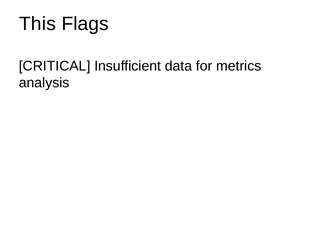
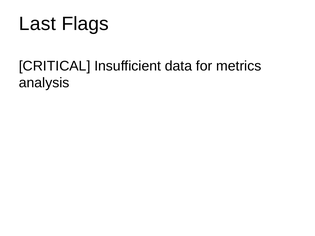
This: This -> Last
